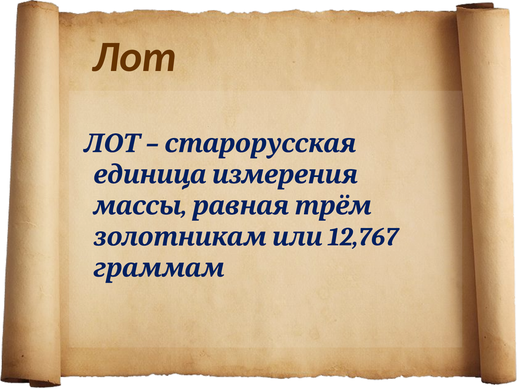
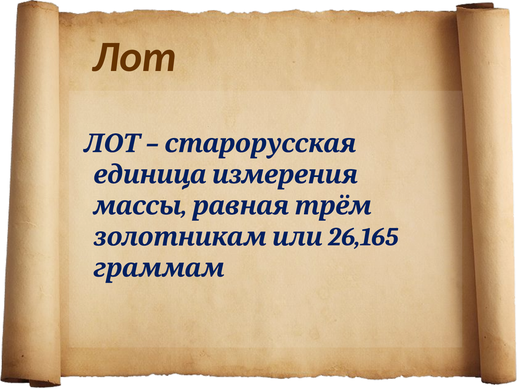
12,767: 12,767 -> 26,165
